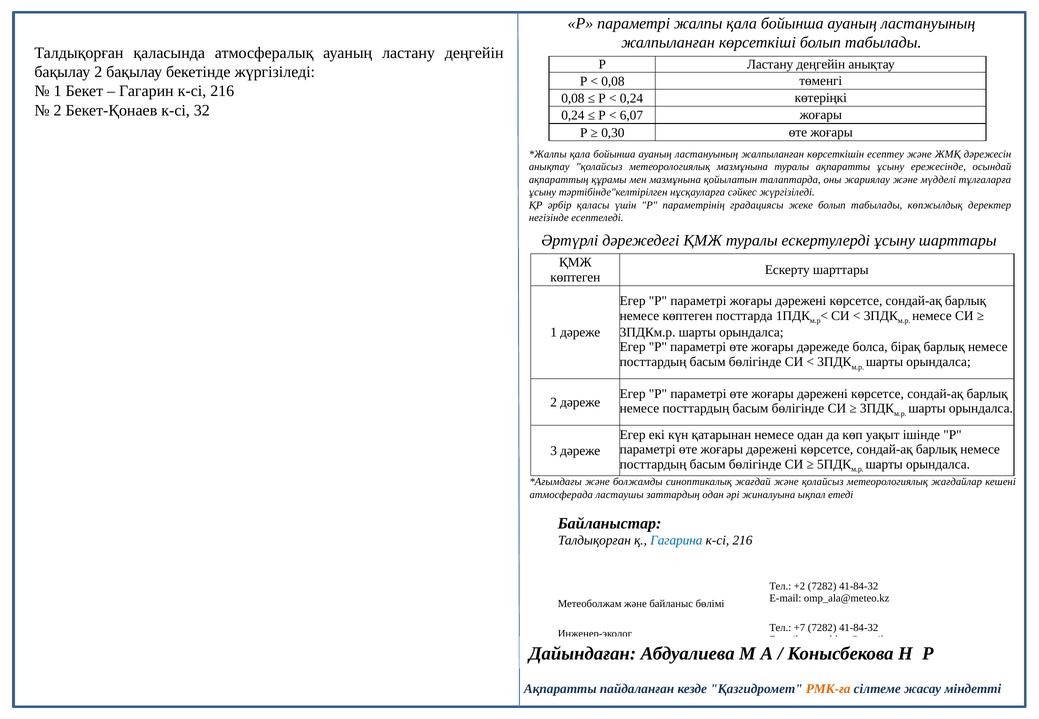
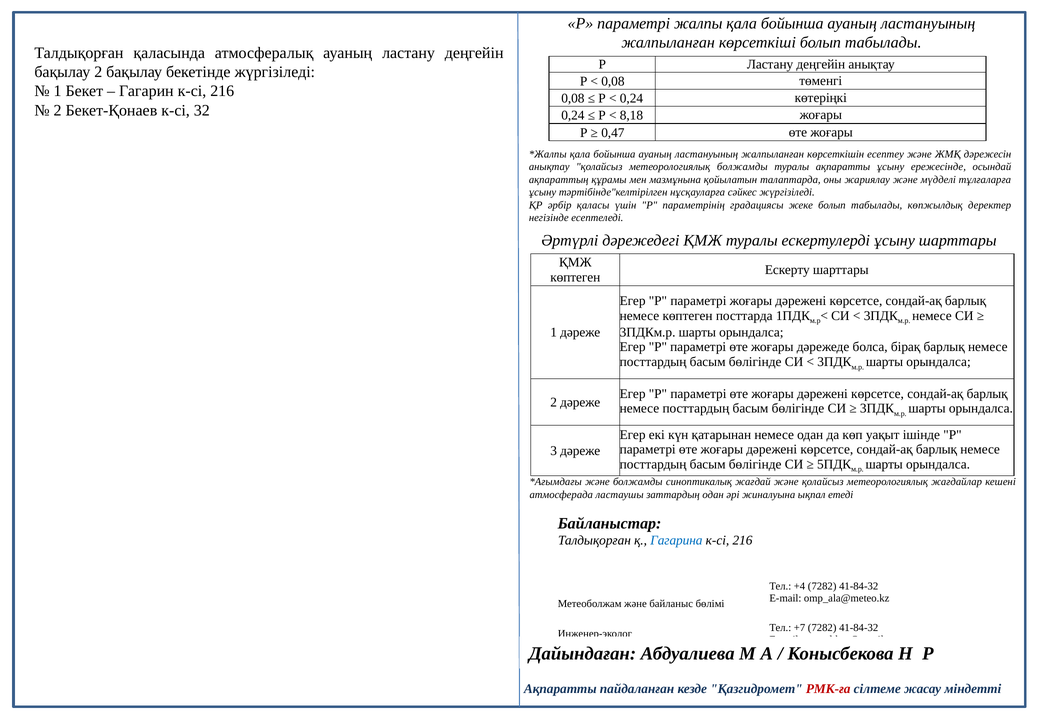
6,07: 6,07 -> 8,18
0,30: 0,30 -> 0,47
метеорологиялық мазмұнына: мазмұнына -> болжамды
+2: +2 -> +4
РМК-ға colour: orange -> red
